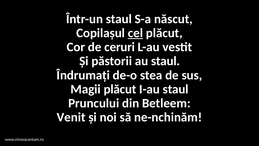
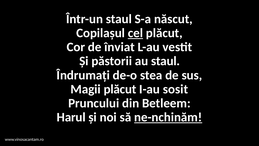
ceruri: ceruri -> înviat
I-au staul: staul -> sosit
Venit: Venit -> Harul
ne-nchinăm underline: none -> present
